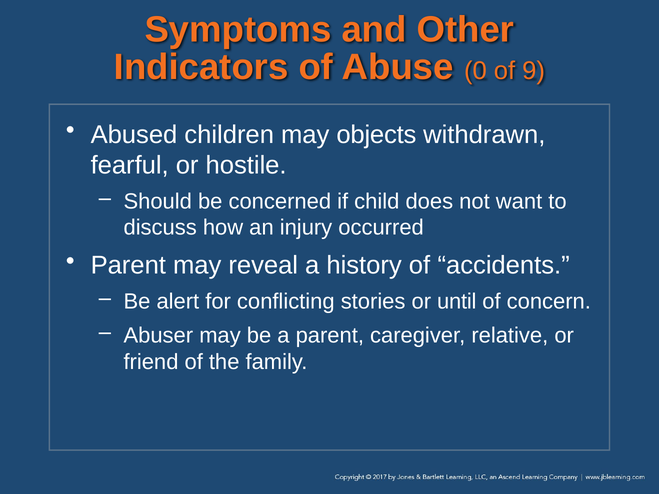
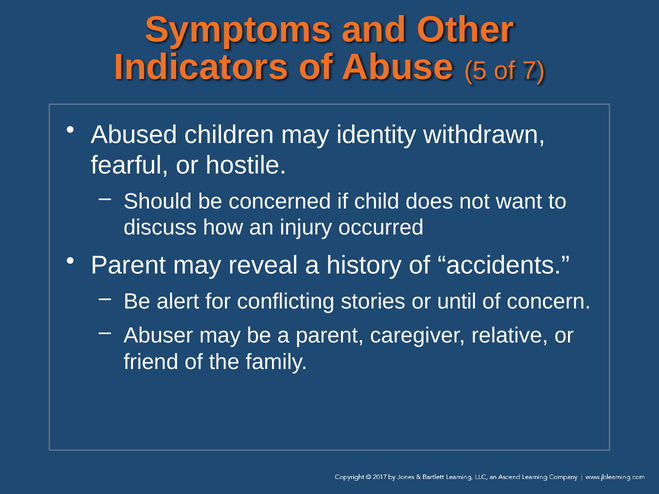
0: 0 -> 5
9: 9 -> 7
objects: objects -> identity
